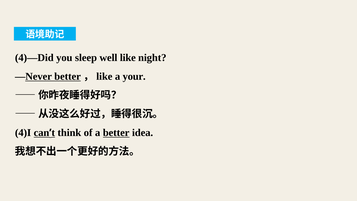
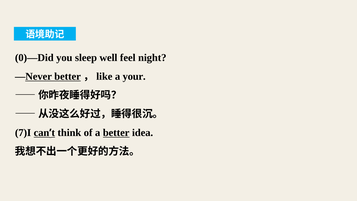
4)—Did: 4)—Did -> 0)—Did
well like: like -> feel
4)I: 4)I -> 7)I
